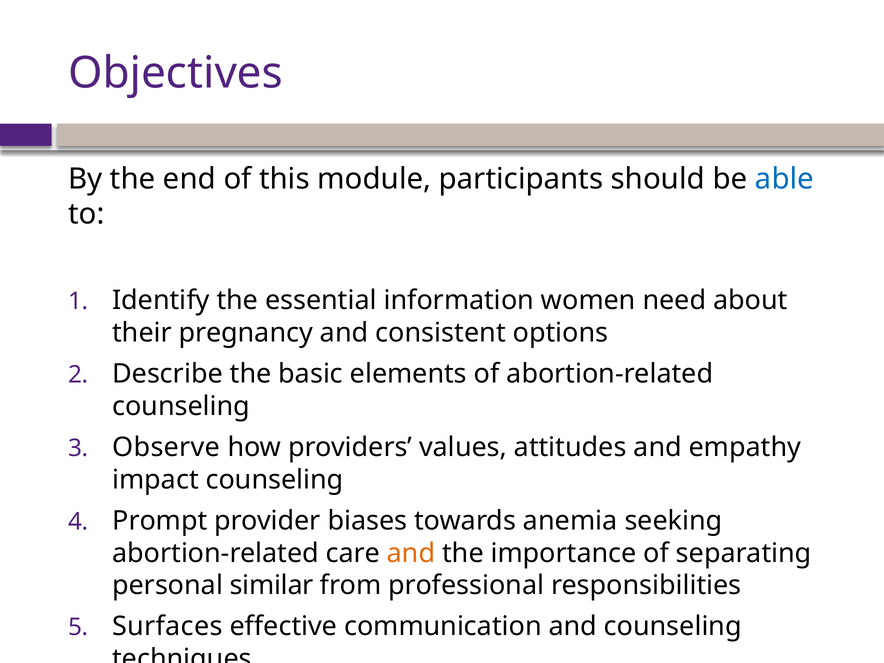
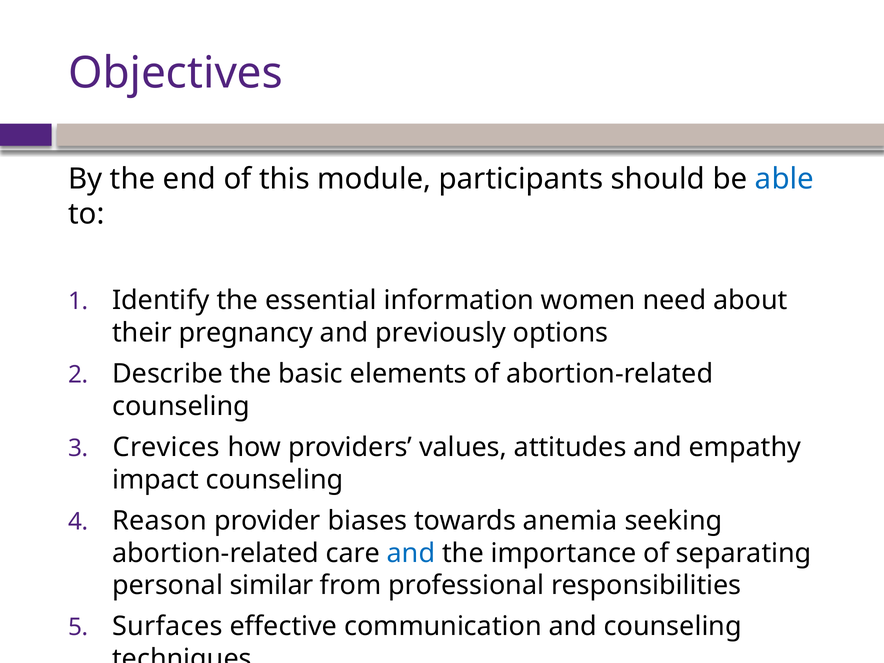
consistent: consistent -> previously
Observe: Observe -> Crevices
Prompt: Prompt -> Reason
and at (411, 553) colour: orange -> blue
